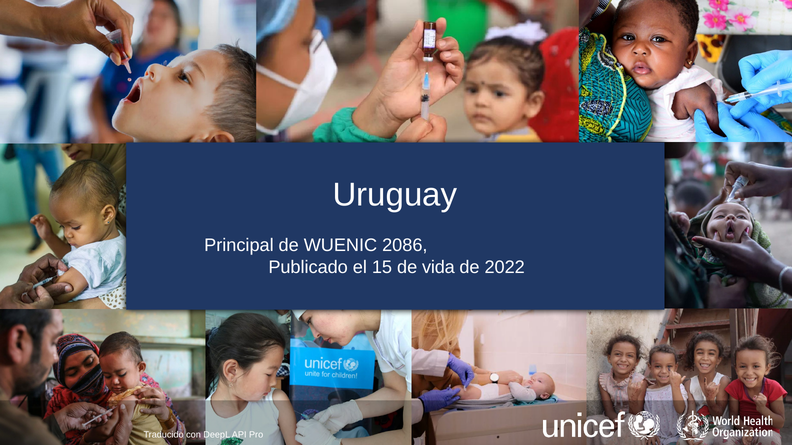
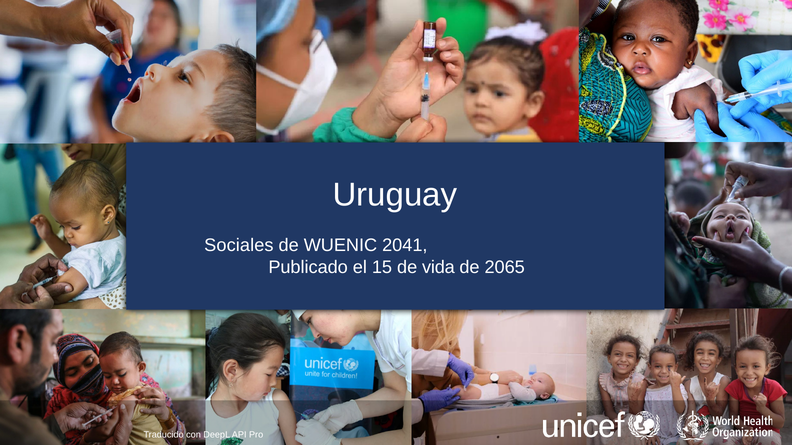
Principal: Principal -> Sociales
2086: 2086 -> 2041
2022: 2022 -> 2065
